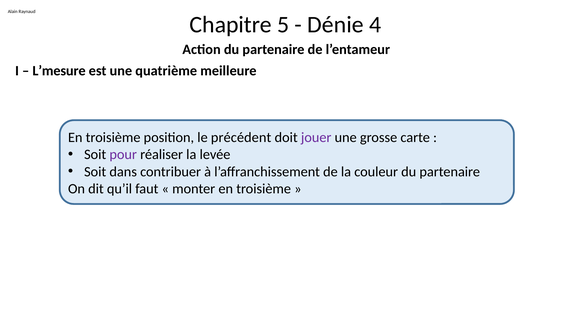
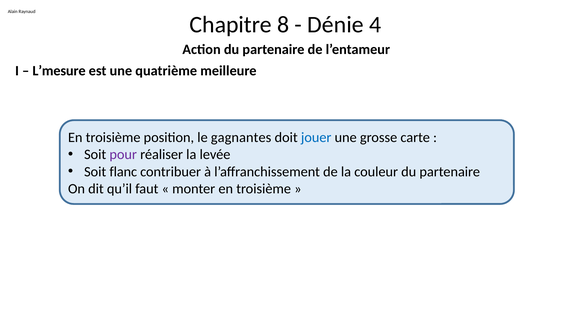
5: 5 -> 8
précédent: précédent -> gagnantes
jouer colour: purple -> blue
dans: dans -> flanc
